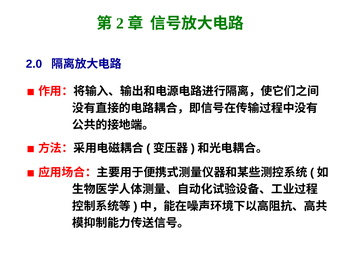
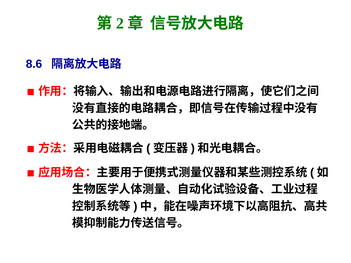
2.0: 2.0 -> 8.6
